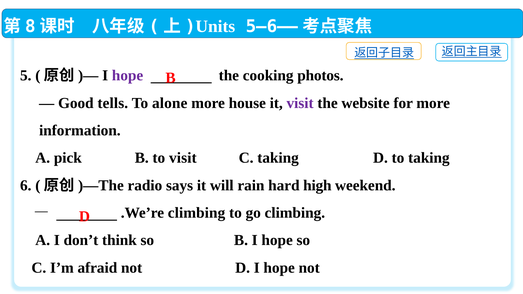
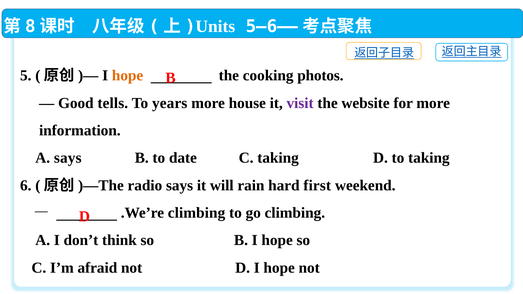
hope at (128, 76) colour: purple -> orange
alone: alone -> years
A pick: pick -> says
to visit: visit -> date
high: high -> first
